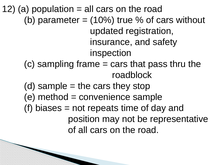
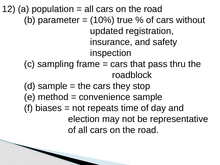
position: position -> election
